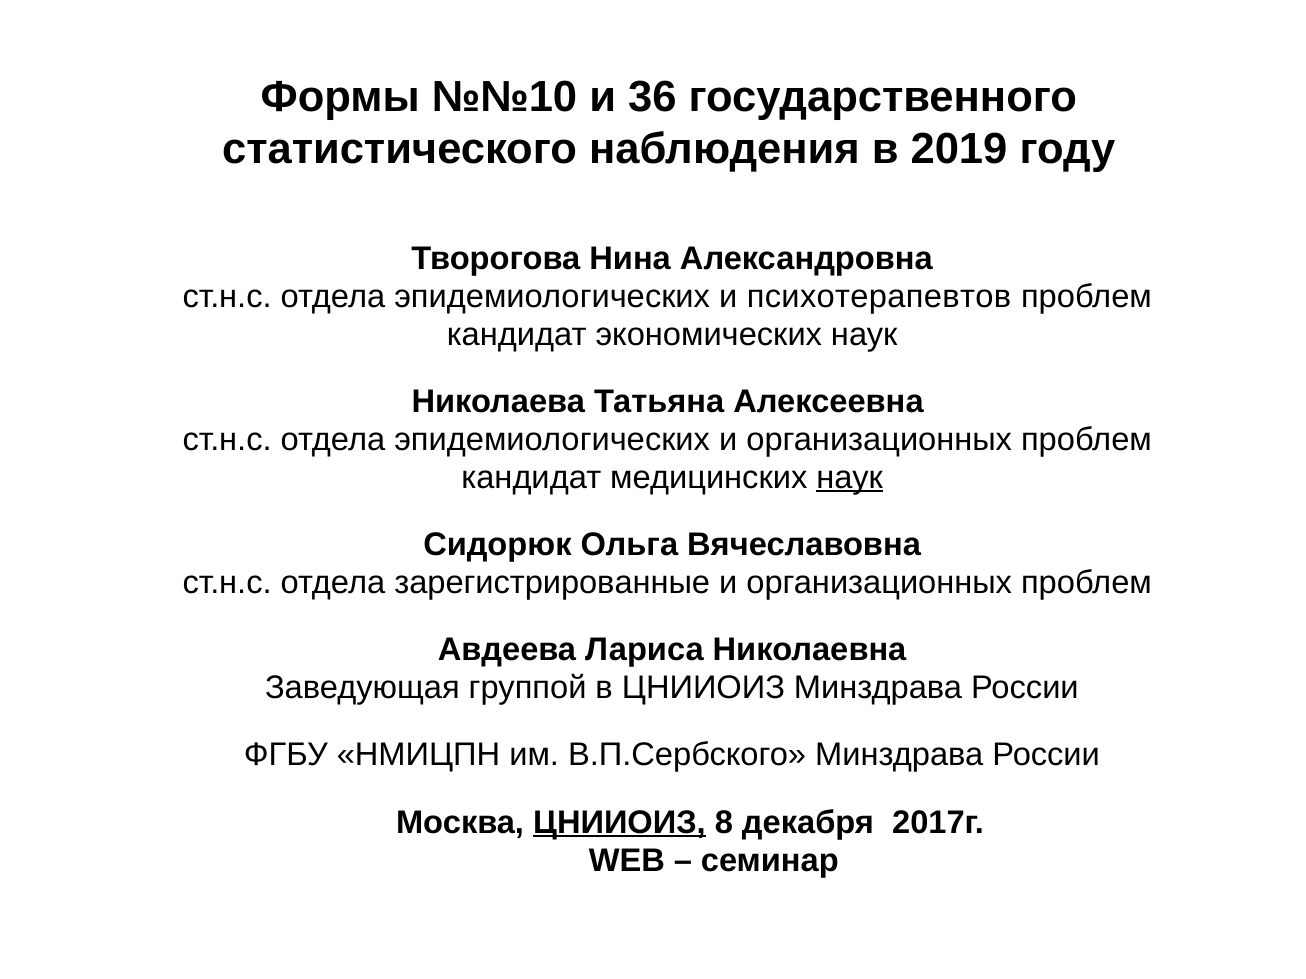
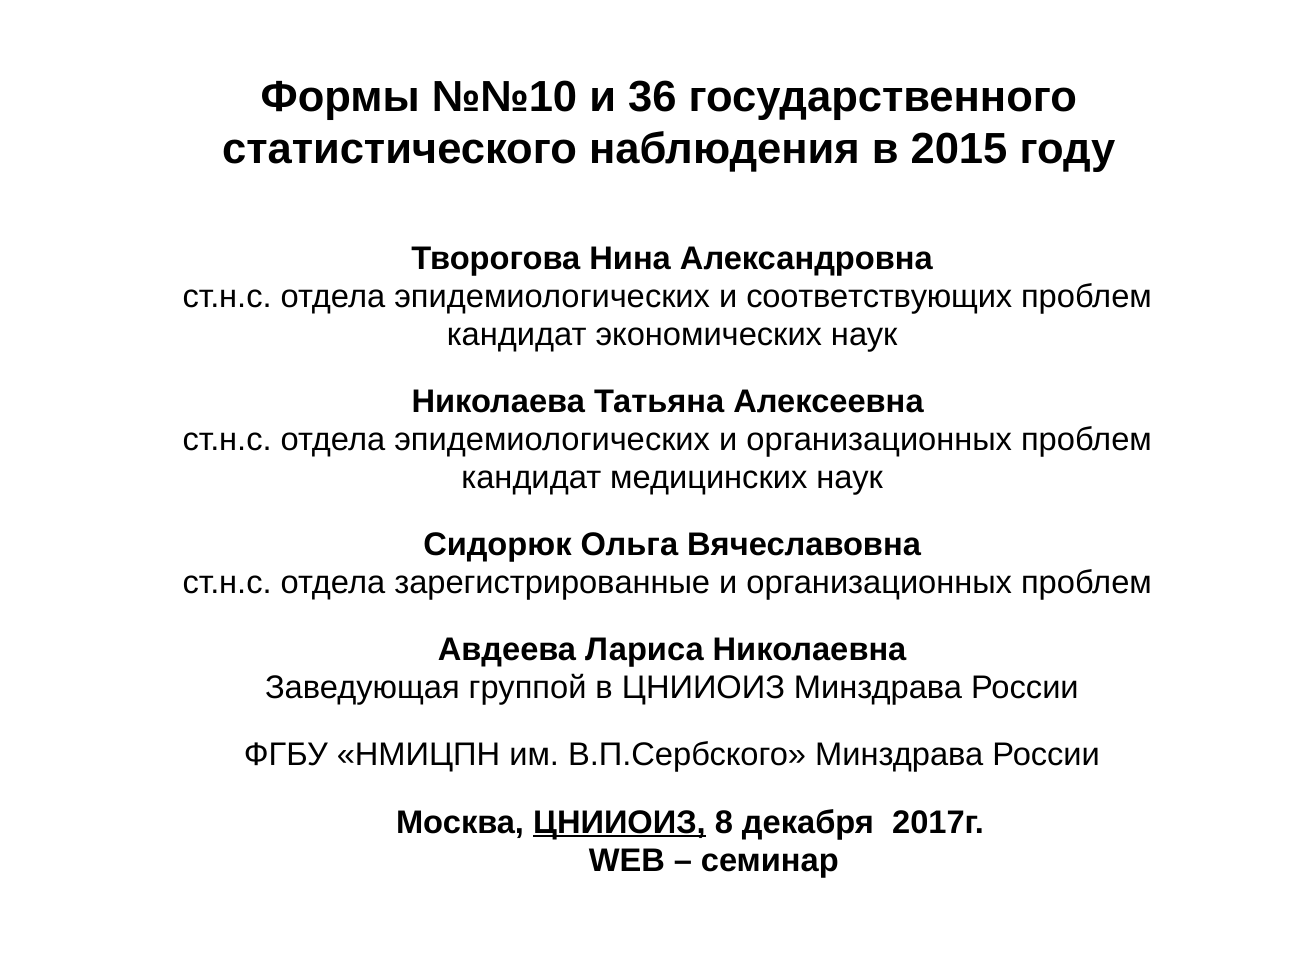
2019: 2019 -> 2015
психотерапевтов: психотерапевтов -> соответствующих
наук at (850, 478) underline: present -> none
